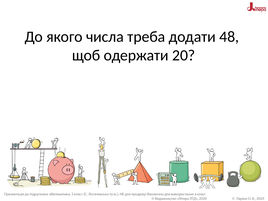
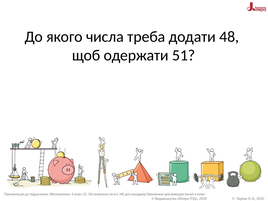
20: 20 -> 51
